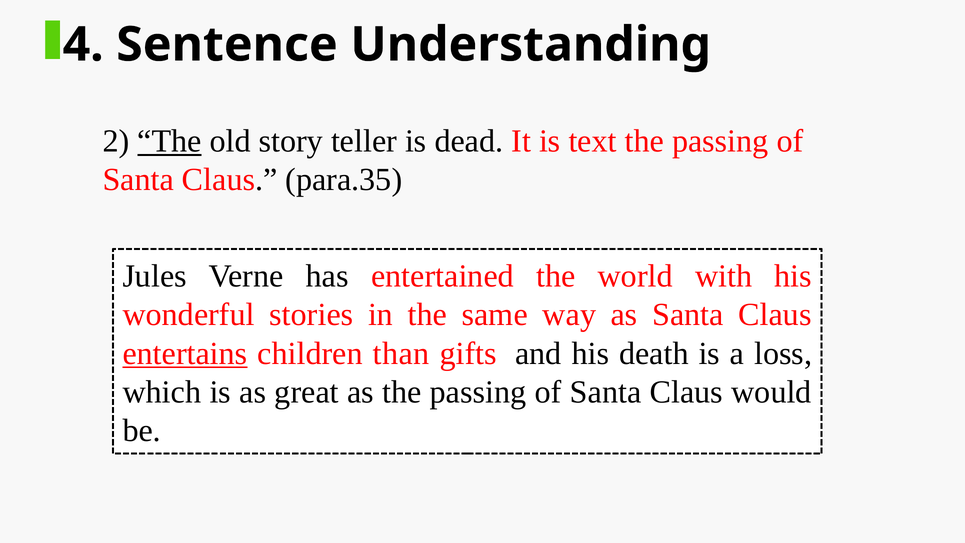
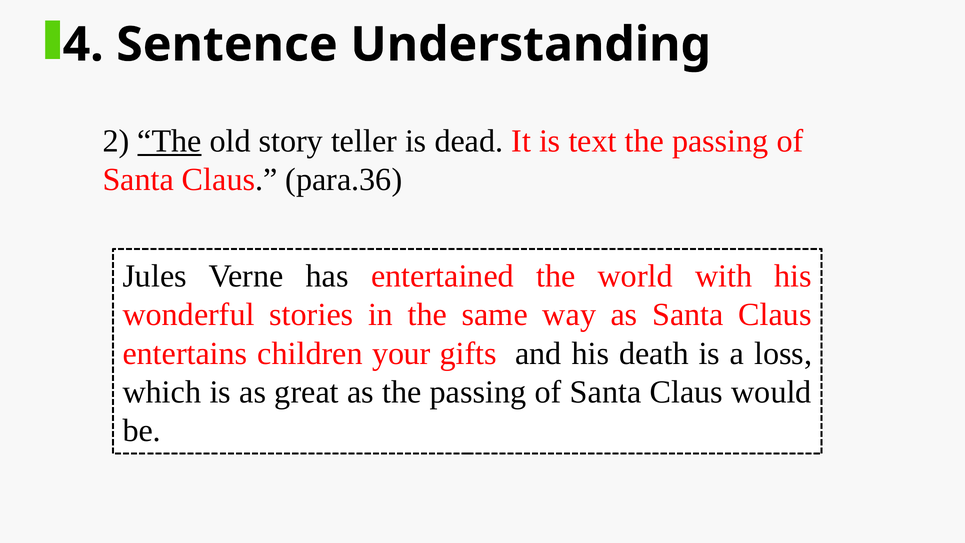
para.35: para.35 -> para.36
entertains underline: present -> none
than: than -> your
